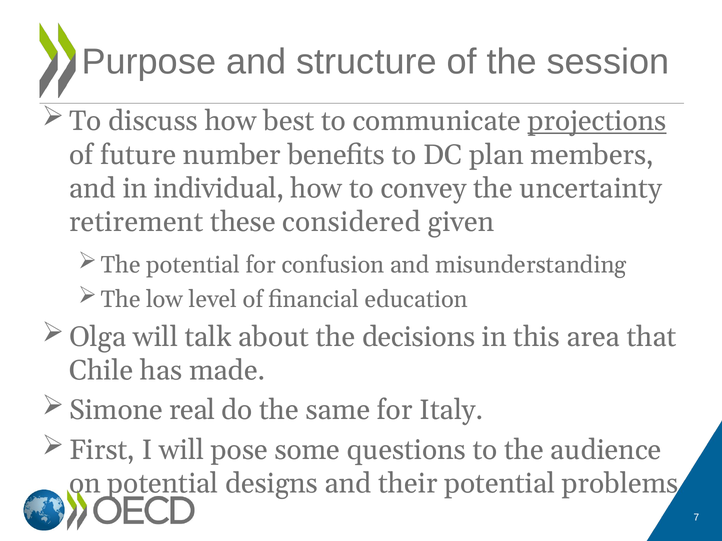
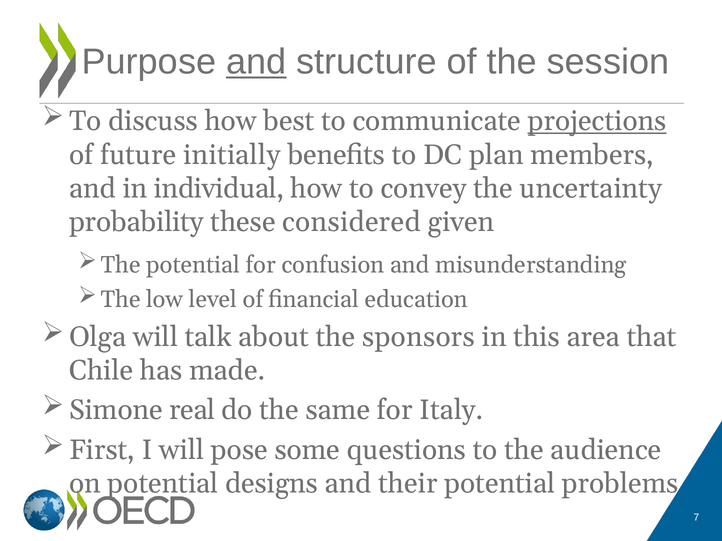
and at (256, 62) underline: none -> present
number: number -> initially
retirement: retirement -> probability
decisions: decisions -> sponsors
